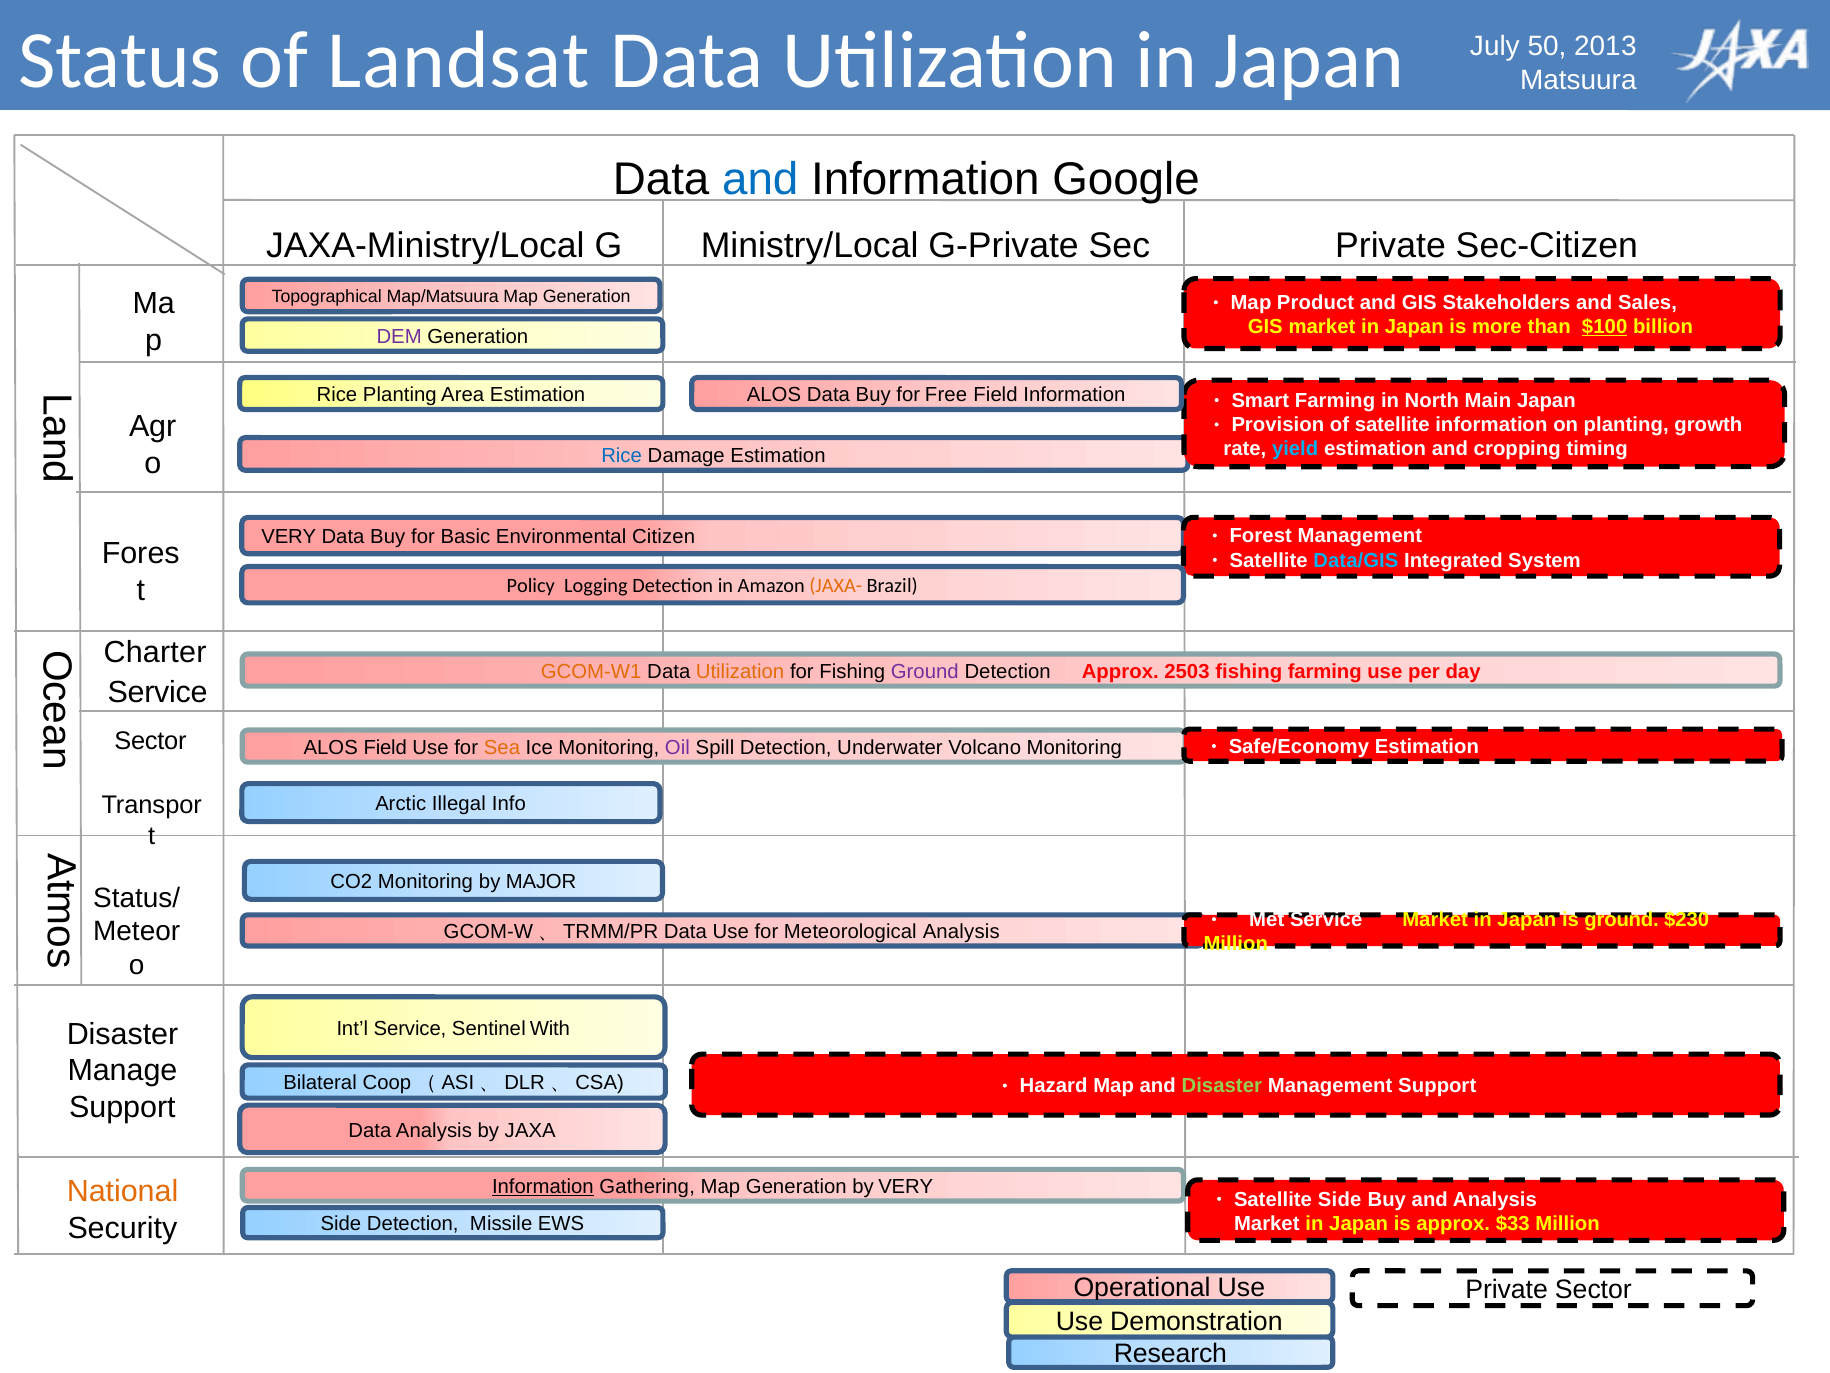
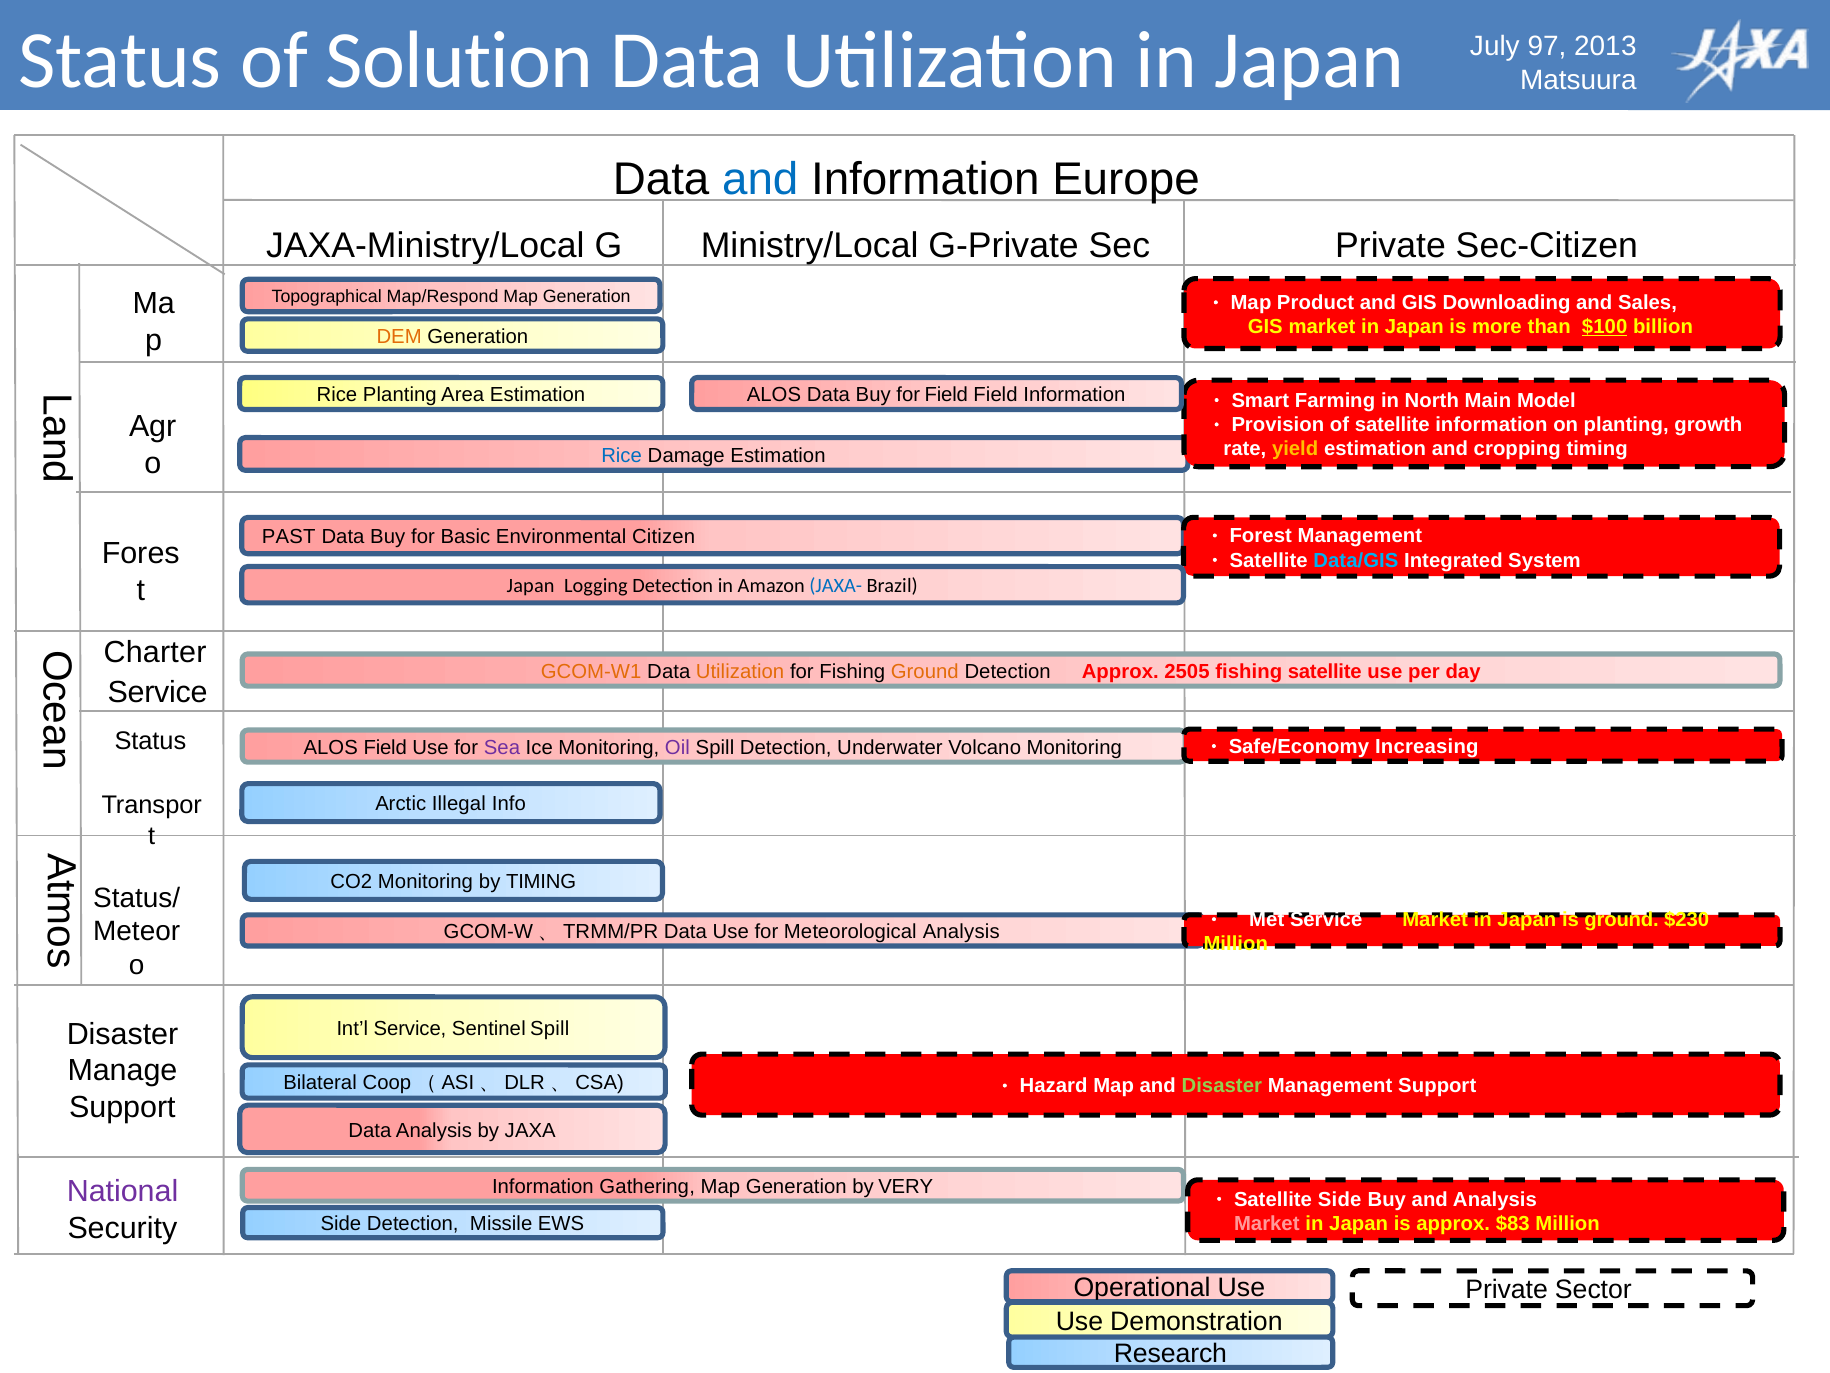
Landsat: Landsat -> Solution
50: 50 -> 97
Google: Google -> Europe
Map/Matsuura: Map/Matsuura -> Map/Respond
Stakeholders: Stakeholders -> Downloading
DEM colour: purple -> orange
for Free: Free -> Field
Main Japan: Japan -> Model
yield colour: light blue -> yellow
VERY at (289, 537): VERY -> PAST
Policy at (531, 586): Policy -> Japan
JAXA- colour: orange -> blue
Ground at (925, 671) colour: purple -> orange
2503: 2503 -> 2505
fishing farming: farming -> satellite
Sector at (150, 741): Sector -> Status
Estimation at (1427, 746): Estimation -> Increasing
Sea colour: orange -> purple
by MAJOR: MAJOR -> TIMING
Sentinel With: With -> Spill
Information at (543, 1186) underline: present -> none
National colour: orange -> purple
Market at (1267, 1223) colour: white -> pink
$33: $33 -> $83
